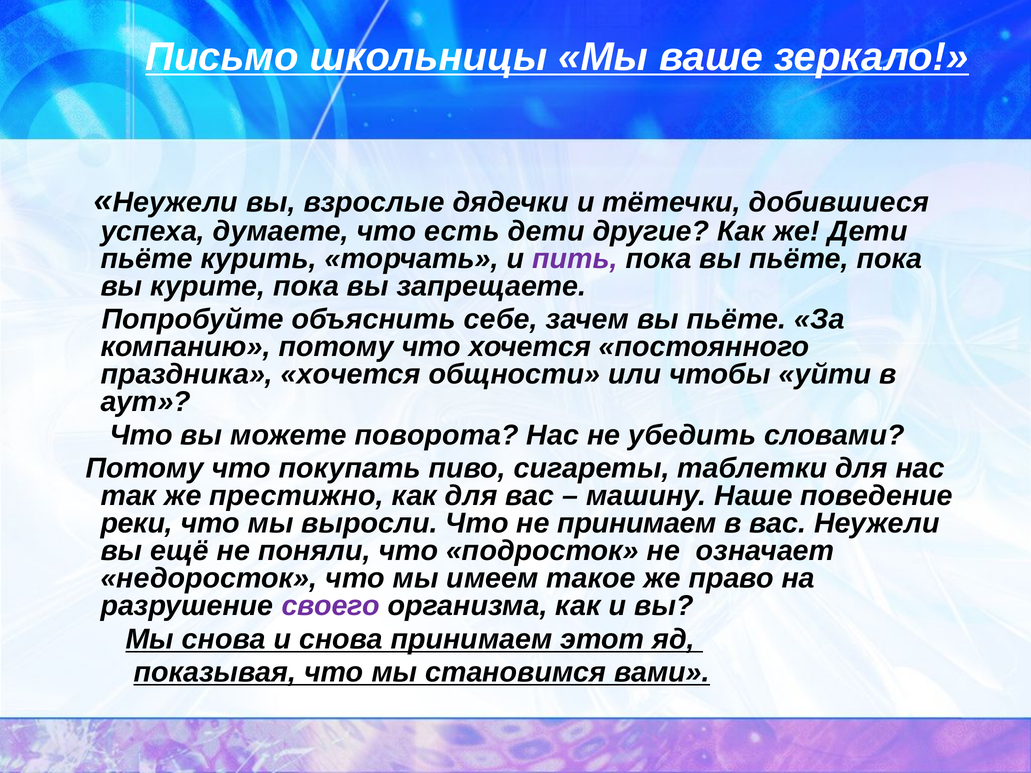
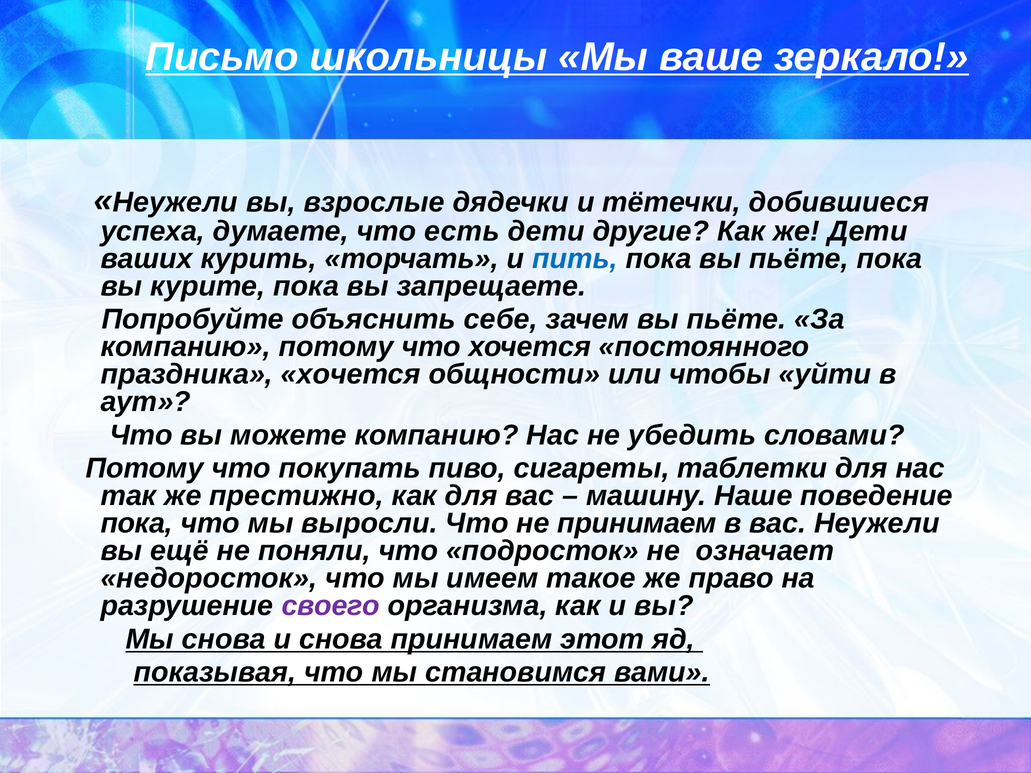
пьёте at (147, 259): пьёте -> ваших
пить colour: purple -> blue
можете поворота: поворота -> компанию
реки at (137, 523): реки -> пока
